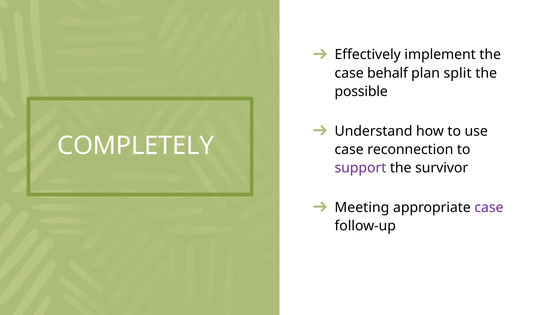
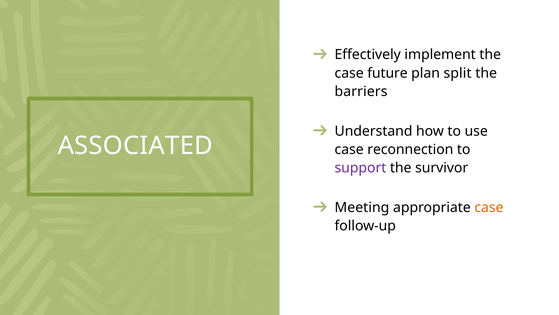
behalf: behalf -> future
possible: possible -> barriers
COMPLETELY: COMPLETELY -> ASSOCIATED
case at (489, 207) colour: purple -> orange
